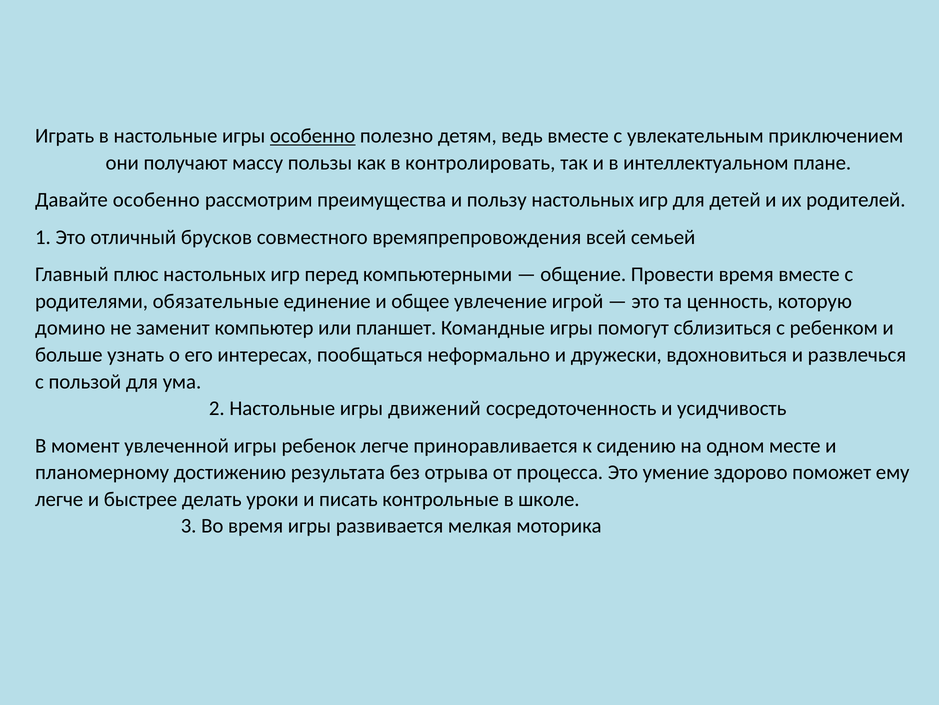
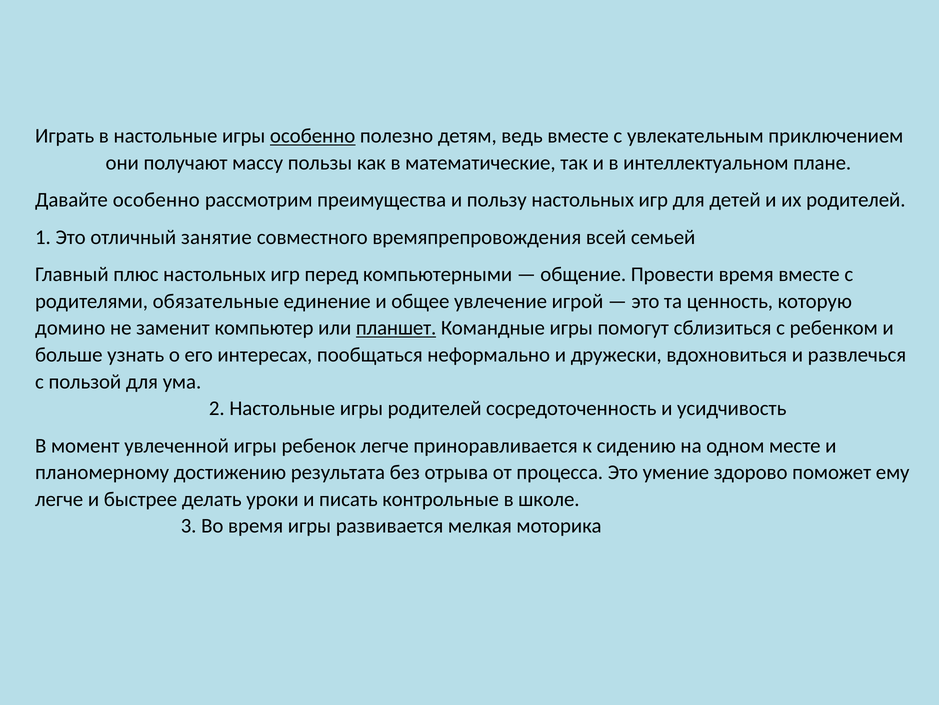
контролировать: контролировать -> математические
брусков: брусков -> занятие
планшет underline: none -> present
игры движений: движений -> родителей
